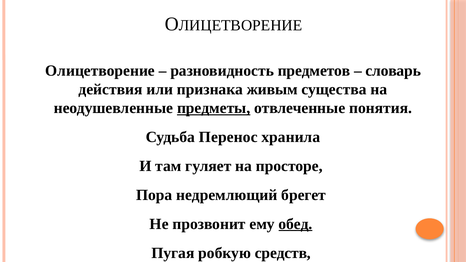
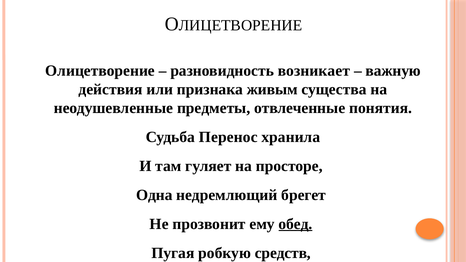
предметов: предметов -> возникает
словарь: словарь -> важную
предметы underline: present -> none
Пора: Пора -> Одна
